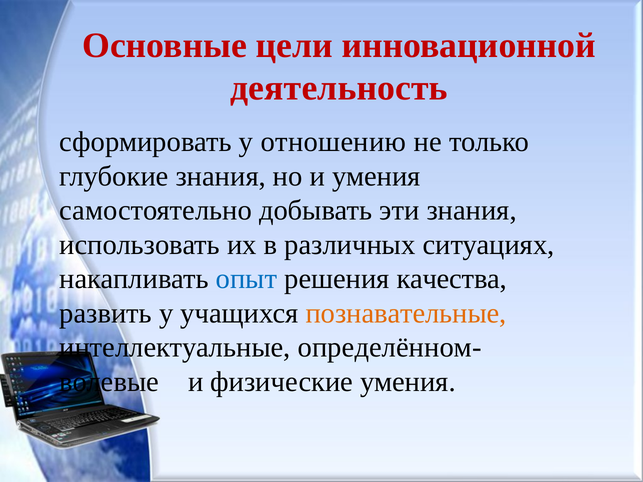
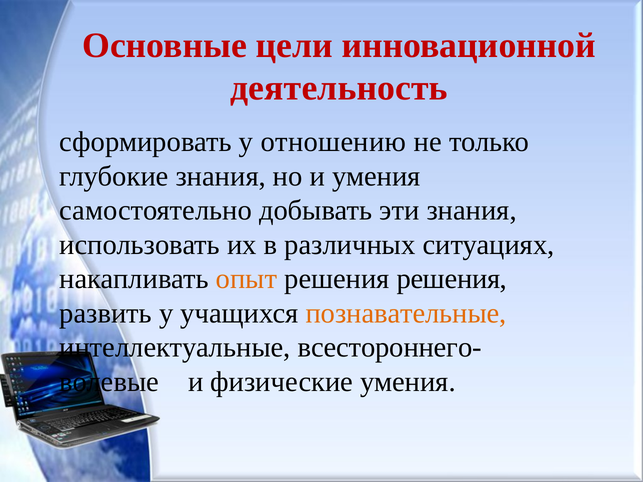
опыт colour: blue -> orange
решения качества: качества -> решения
определённом-: определённом- -> всестороннего-
